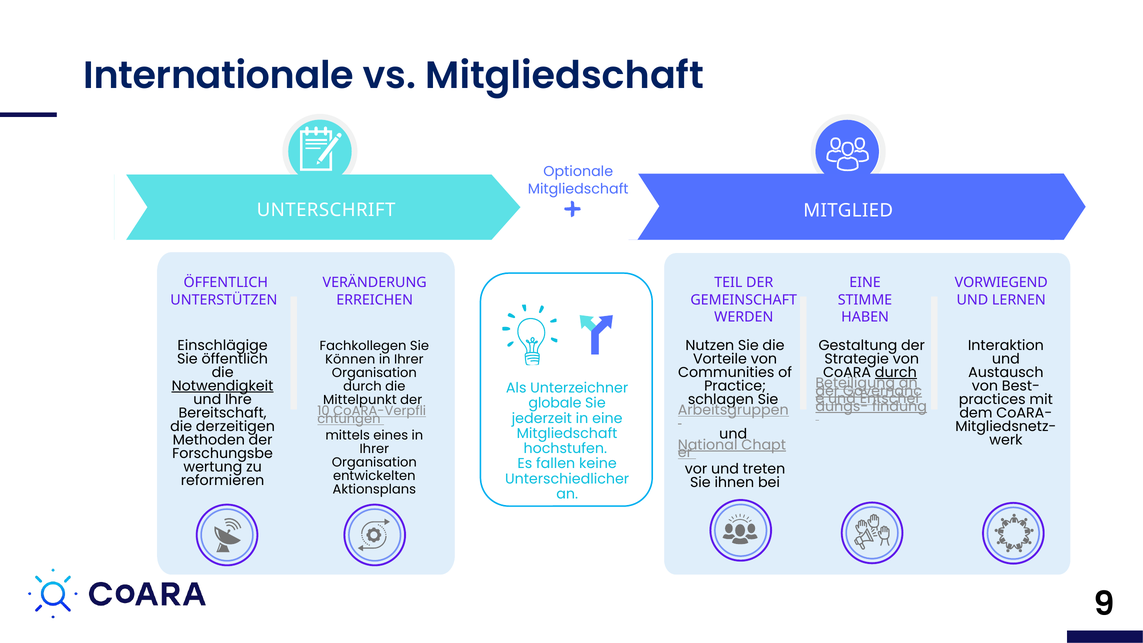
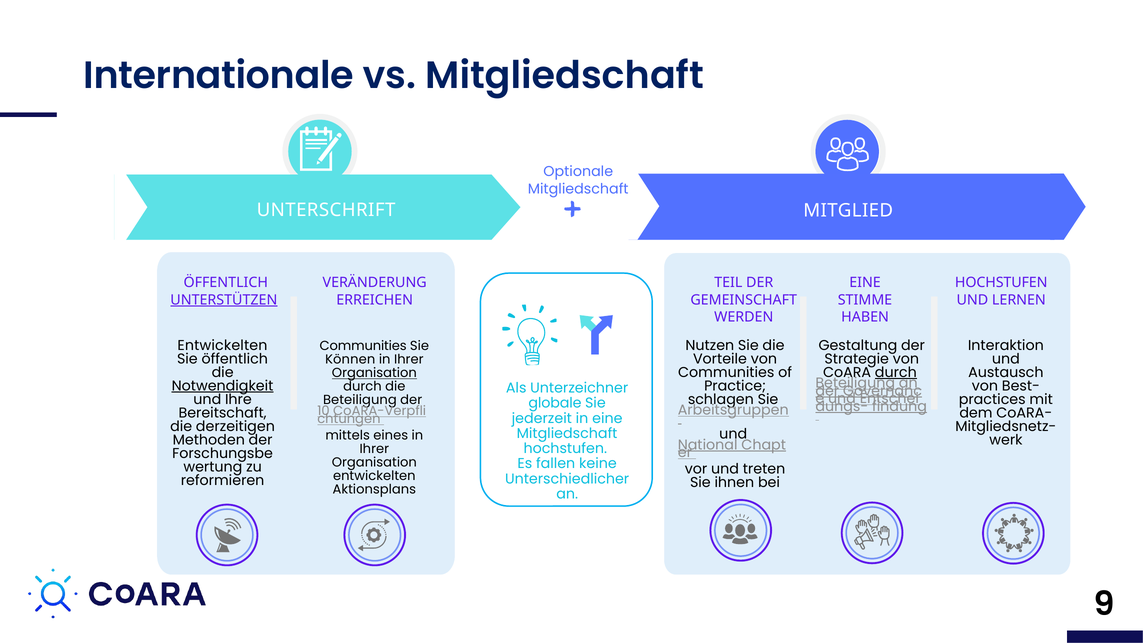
VORWIEGEND at (1001, 283): VORWIEGEND -> HOCHSTUFEN
UNTERSTÜTZEN underline: none -> present
Einschlägige at (223, 345): Einschlägige -> Entwickelten
Fachkollegen at (363, 346): Fachkollegen -> Communities
Organisation at (374, 373) underline: none -> present
Mittelpunkt at (360, 400): Mittelpunkt -> Beteiligung
